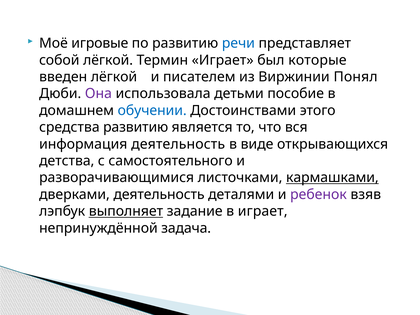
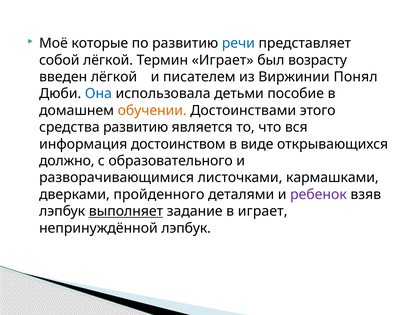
игровые: игровые -> которые
которые: которые -> возрасту
Она colour: purple -> blue
обучении colour: blue -> orange
информация деятельность: деятельность -> достоинством
детства: детства -> должно
самостоятельного: самостоятельного -> образовательного
кармашками underline: present -> none
дверками деятельность: деятельность -> пройденного
непринуждённой задача: задача -> лэпбук
